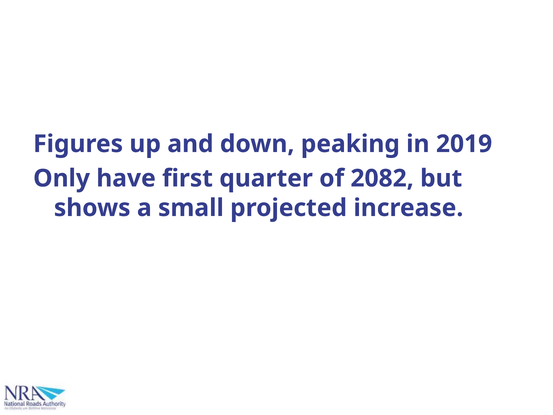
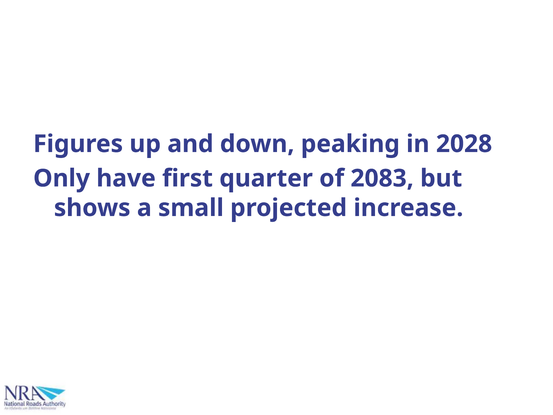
2019: 2019 -> 2028
2082: 2082 -> 2083
